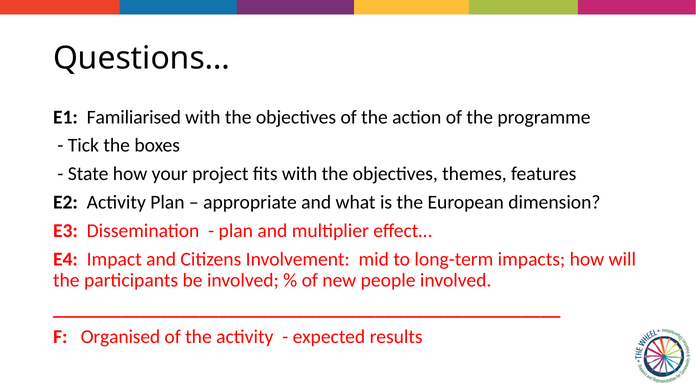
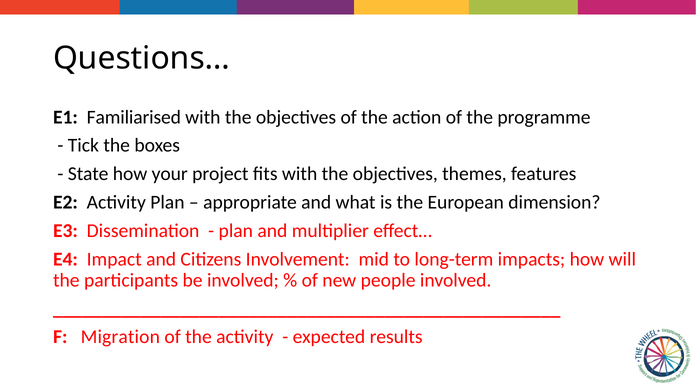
Organised: Organised -> Migration
